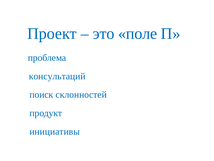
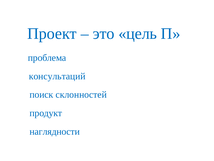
поле: поле -> цель
инициативы: инициативы -> наглядности
